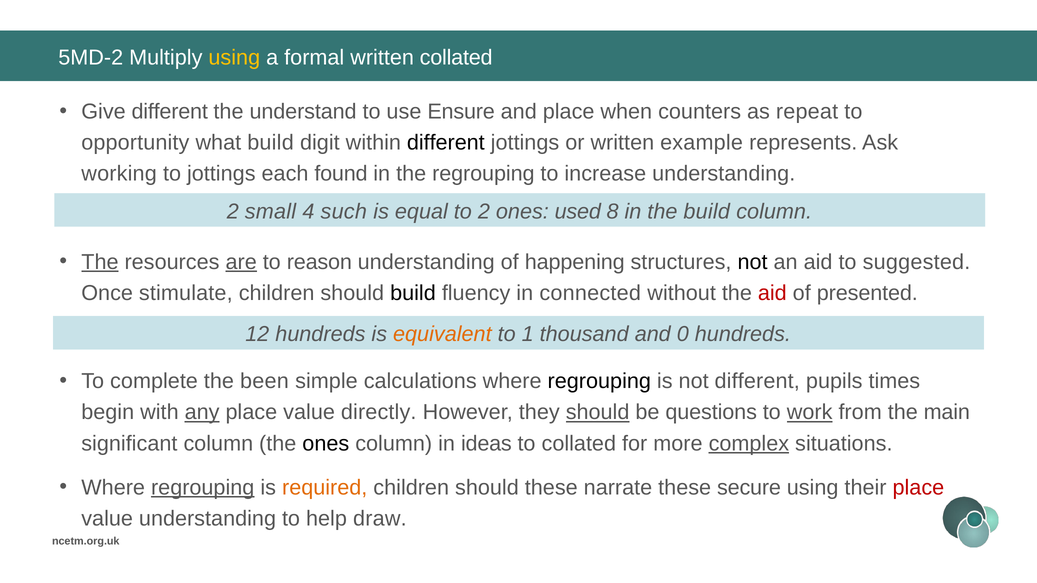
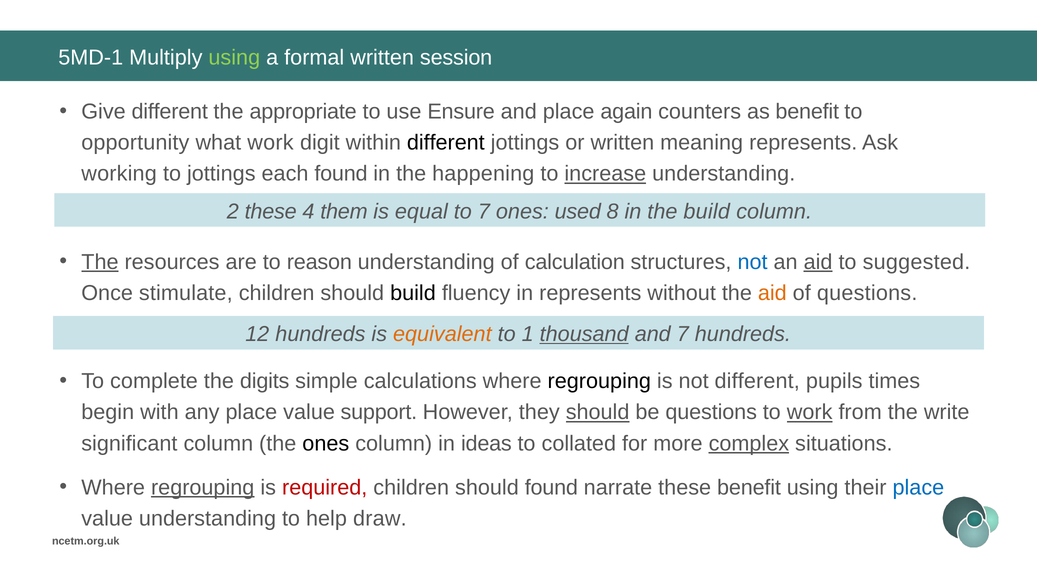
5MD-2: 5MD-2 -> 5MD-1
using at (234, 58) colour: yellow -> light green
written collated: collated -> session
understand: understand -> appropriate
when: when -> again
as repeat: repeat -> benefit
what build: build -> work
example: example -> meaning
the regrouping: regrouping -> happening
increase underline: none -> present
2 small: small -> these
such: such -> them
to 2: 2 -> 7
are underline: present -> none
happening: happening -> calculation
not at (753, 262) colour: black -> blue
aid at (818, 262) underline: none -> present
in connected: connected -> represents
aid at (772, 293) colour: red -> orange
of presented: presented -> questions
thousand underline: none -> present
and 0: 0 -> 7
been: been -> digits
any underline: present -> none
directly: directly -> support
main: main -> write
required colour: orange -> red
should these: these -> found
these secure: secure -> benefit
place at (918, 488) colour: red -> blue
